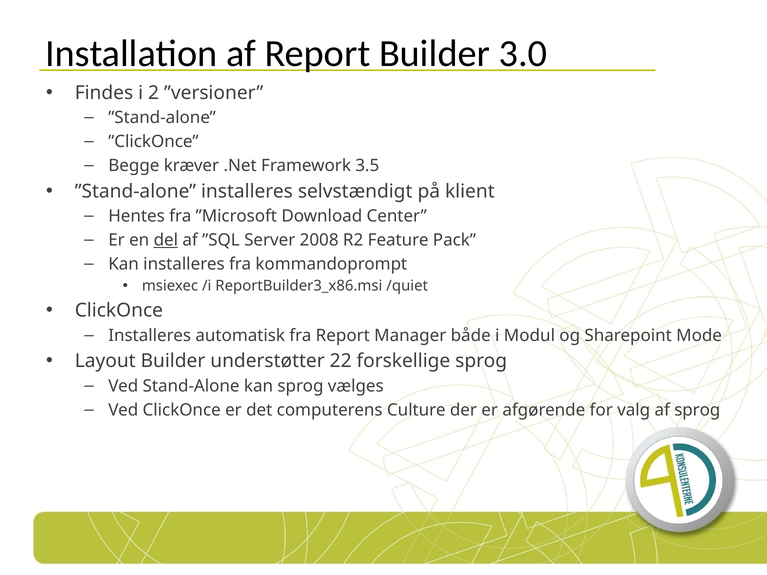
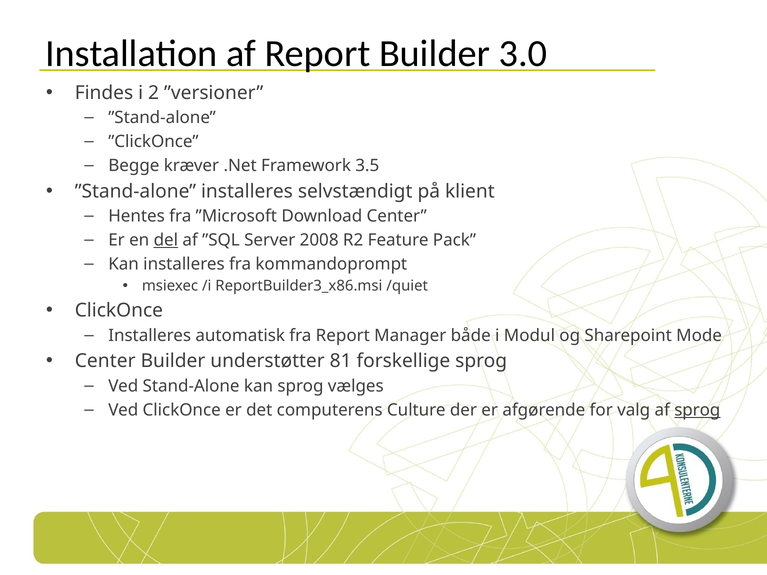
Layout at (105, 361): Layout -> Center
22: 22 -> 81
sprog at (697, 410) underline: none -> present
